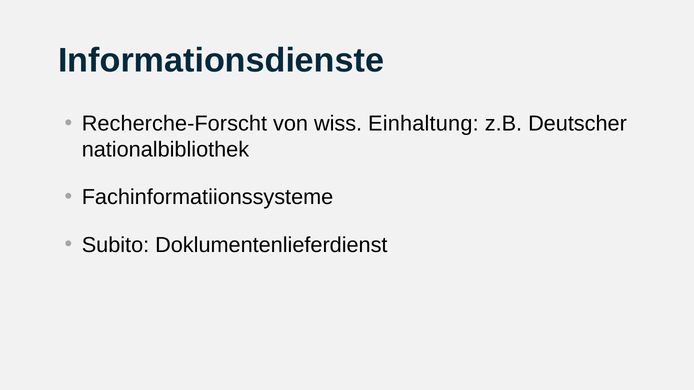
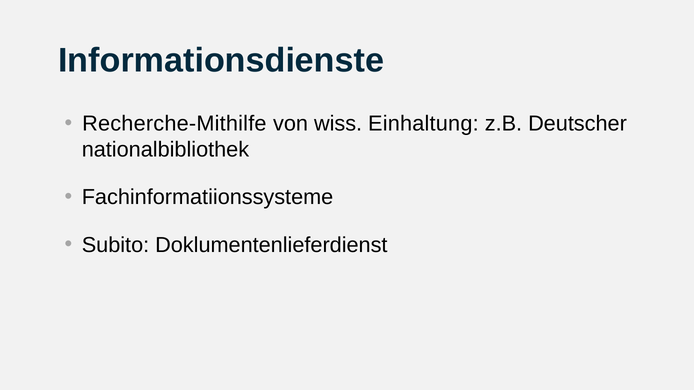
Recherche-Forscht: Recherche-Forscht -> Recherche-Mithilfe
